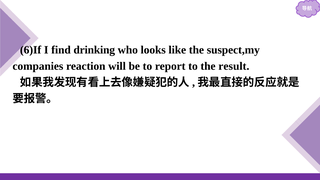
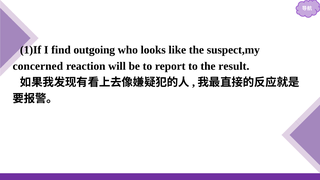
6)If: 6)If -> 1)If
drinking: drinking -> outgoing
companies: companies -> concerned
